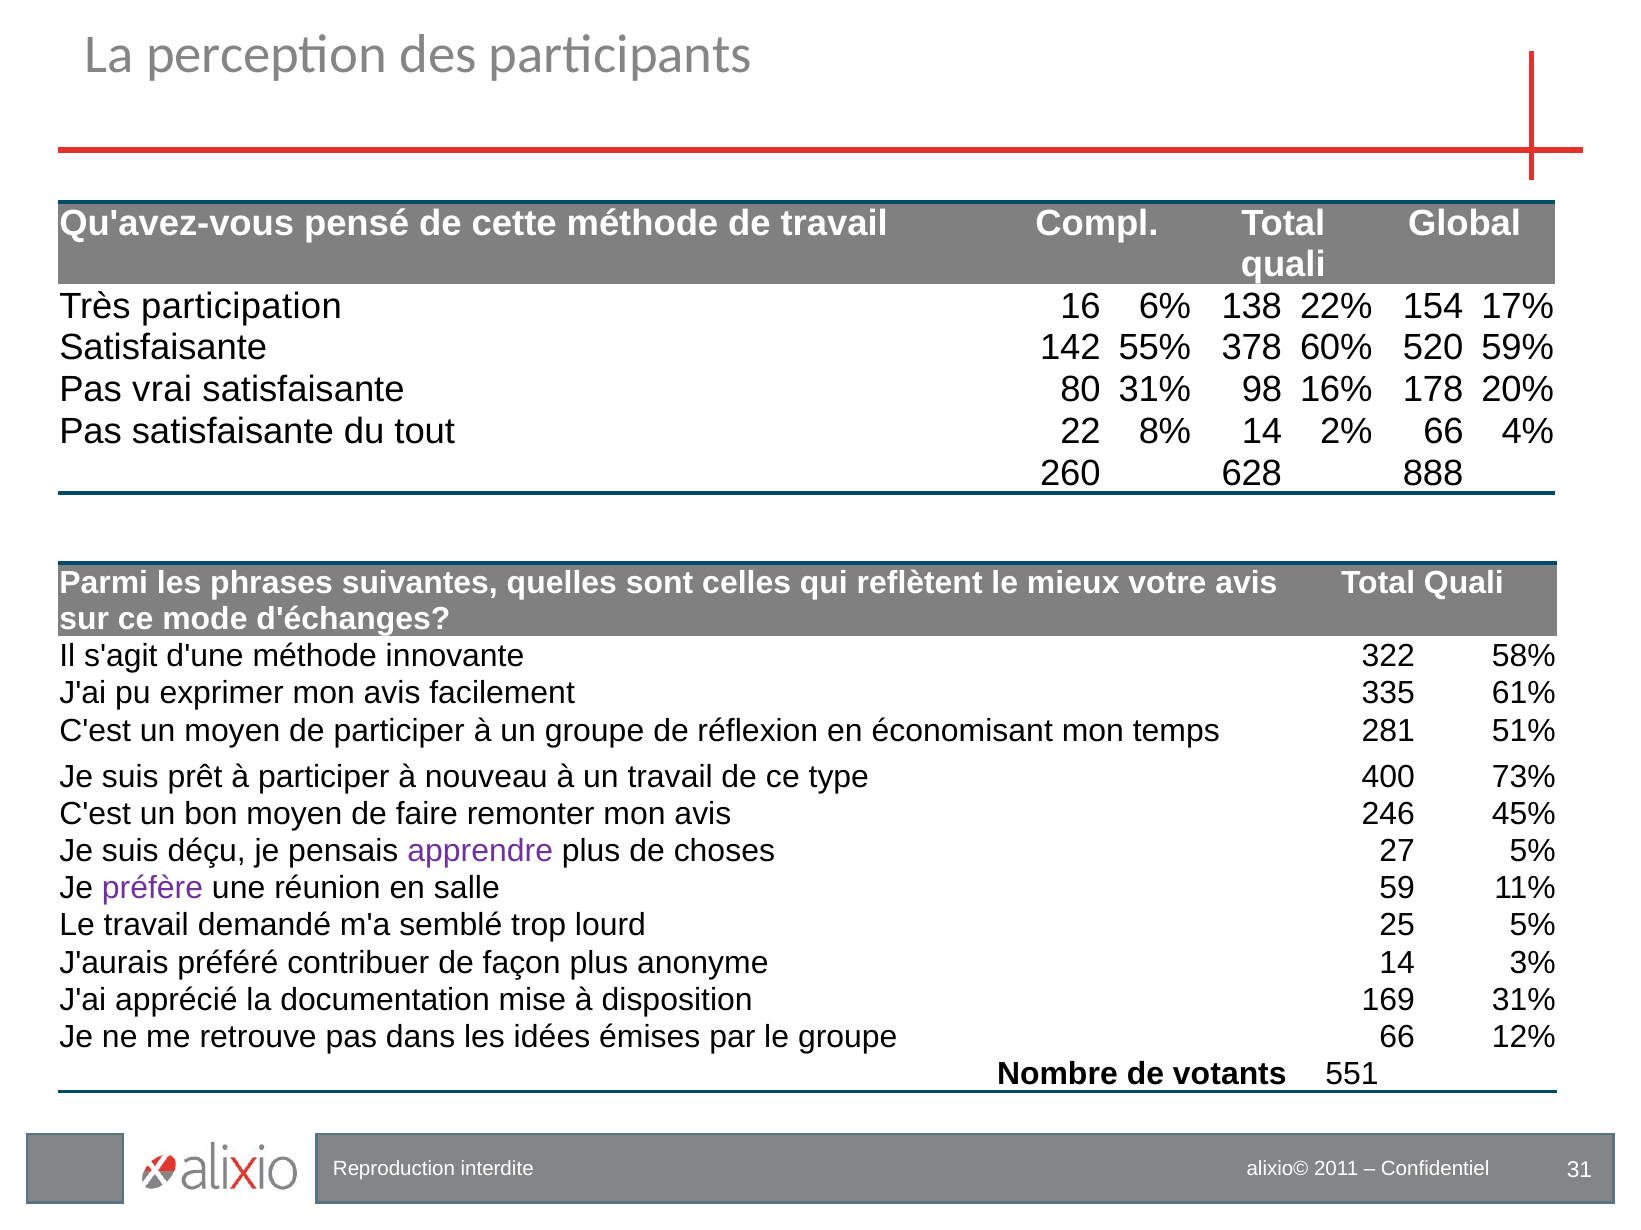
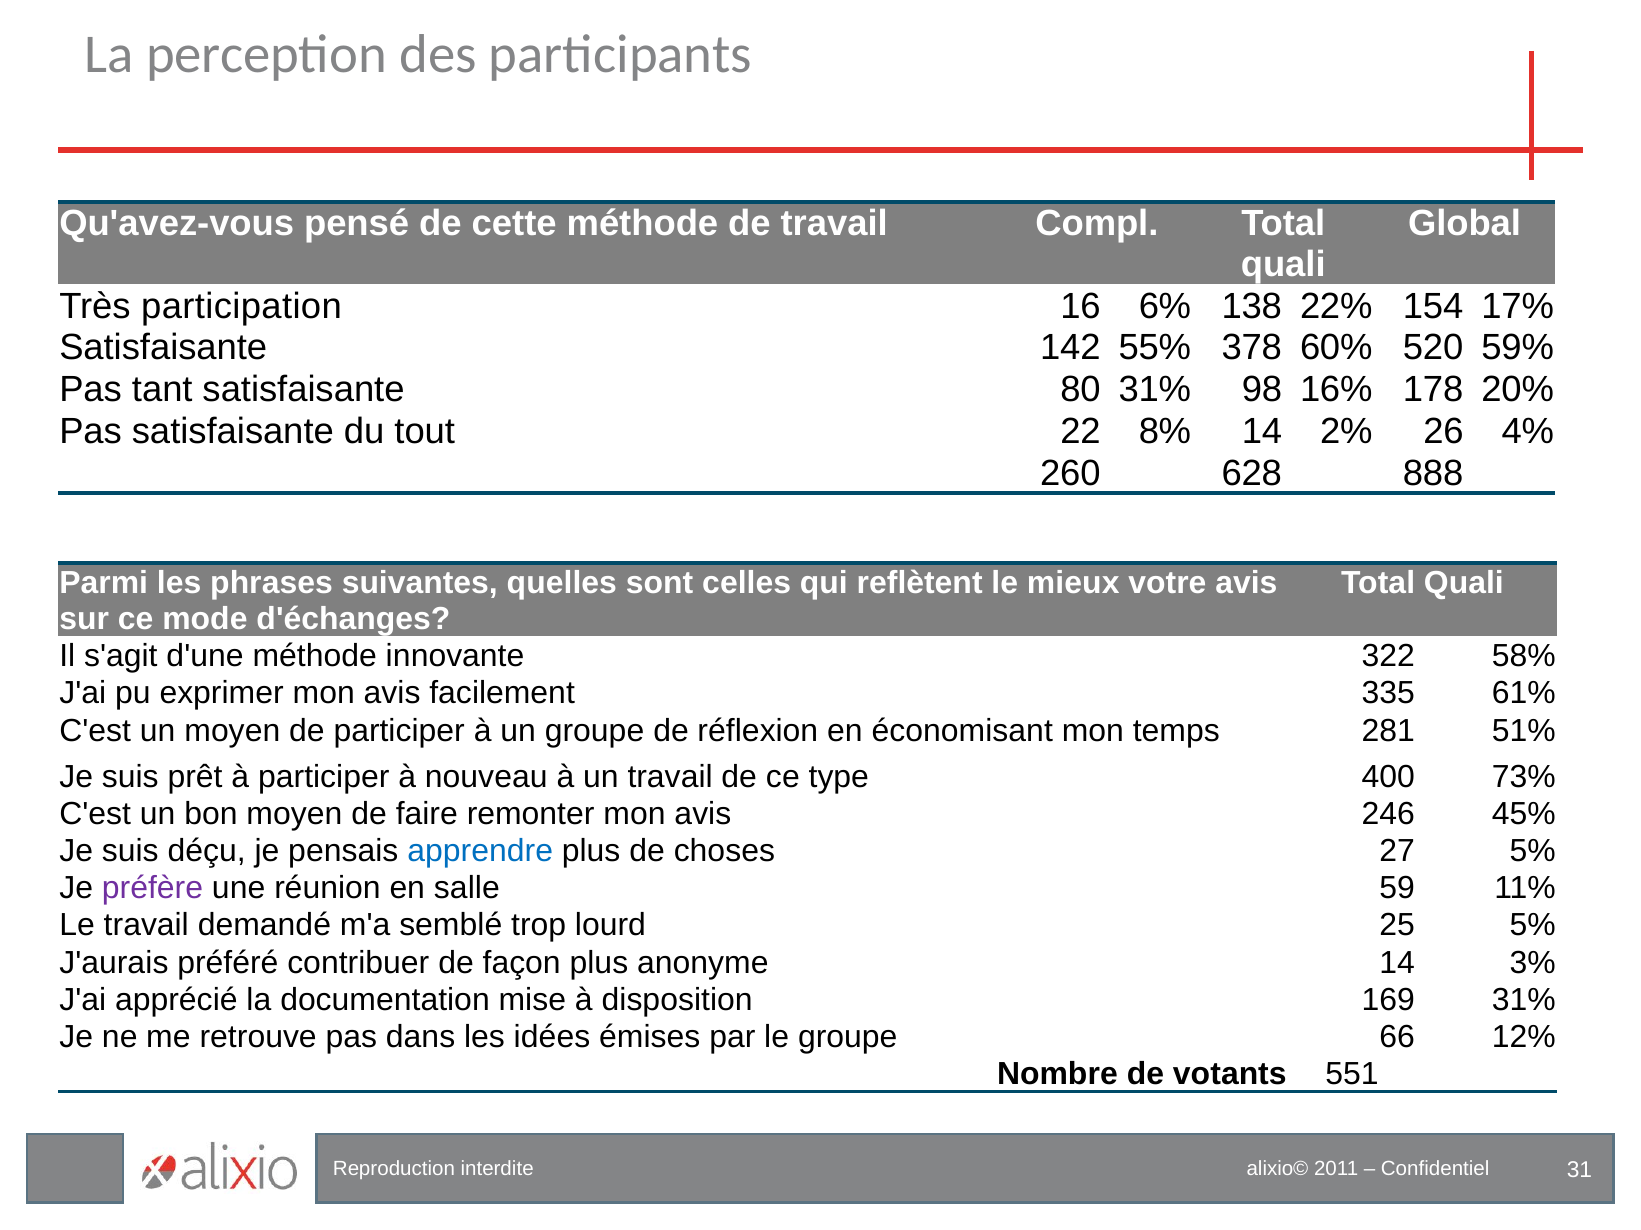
vrai: vrai -> tant
2% 66: 66 -> 26
apprendre colour: purple -> blue
